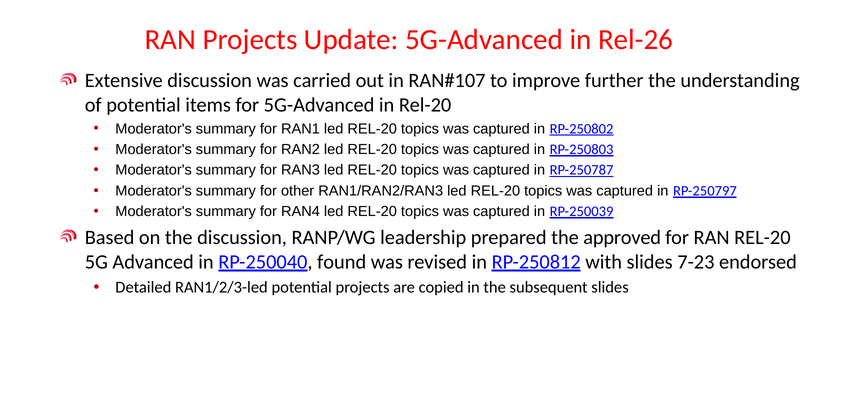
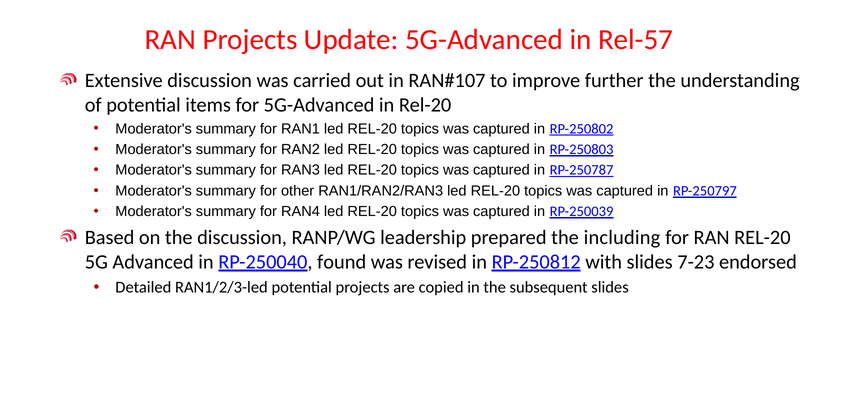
Rel-26: Rel-26 -> Rel-57
approved: approved -> including
